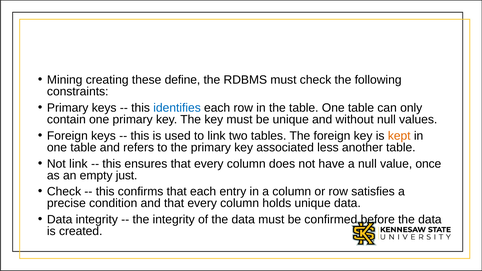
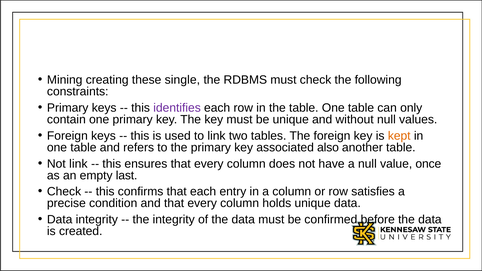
define: define -> single
identifies colour: blue -> purple
less: less -> also
just: just -> last
